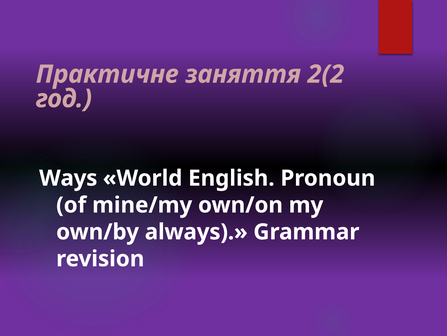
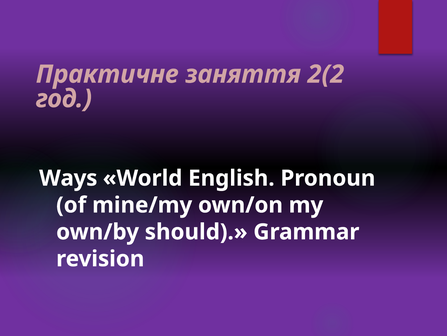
always: always -> should
